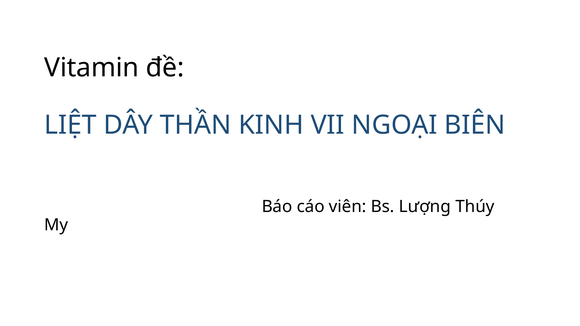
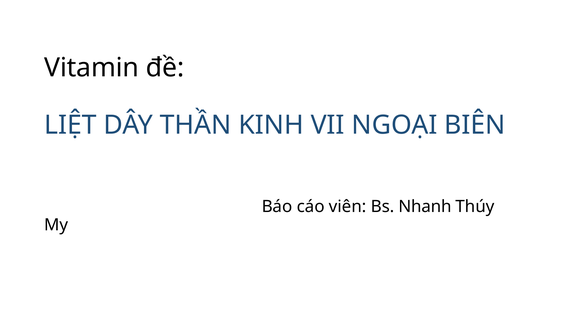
Lượng: Lượng -> Nhanh
